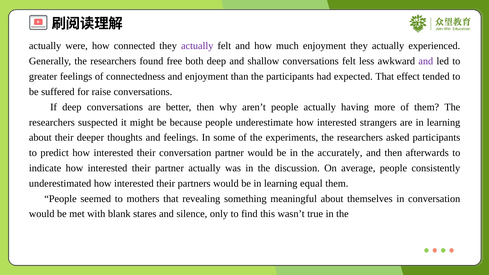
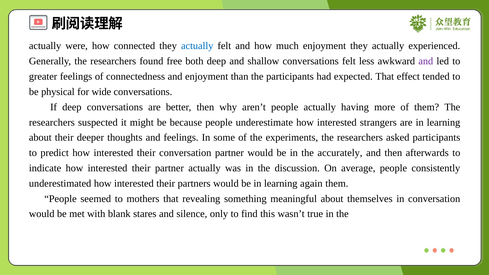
actually at (197, 46) colour: purple -> blue
suffered: suffered -> physical
raise: raise -> wide
equal: equal -> again
